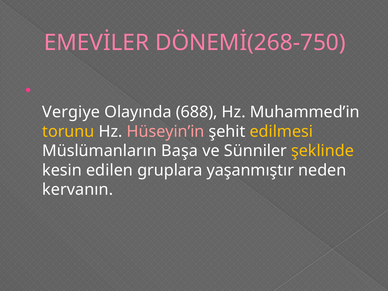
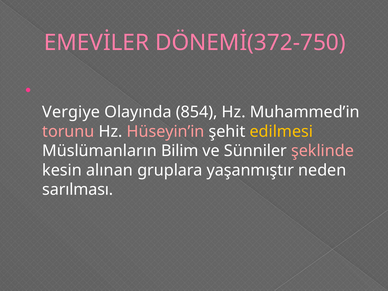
DÖNEMİ(268-750: DÖNEMİ(268-750 -> DÖNEMİ(372-750
688: 688 -> 854
torunu colour: yellow -> pink
Başa: Başa -> Bilim
şeklinde colour: yellow -> pink
edilen: edilen -> alınan
kervanın: kervanın -> sarılması
